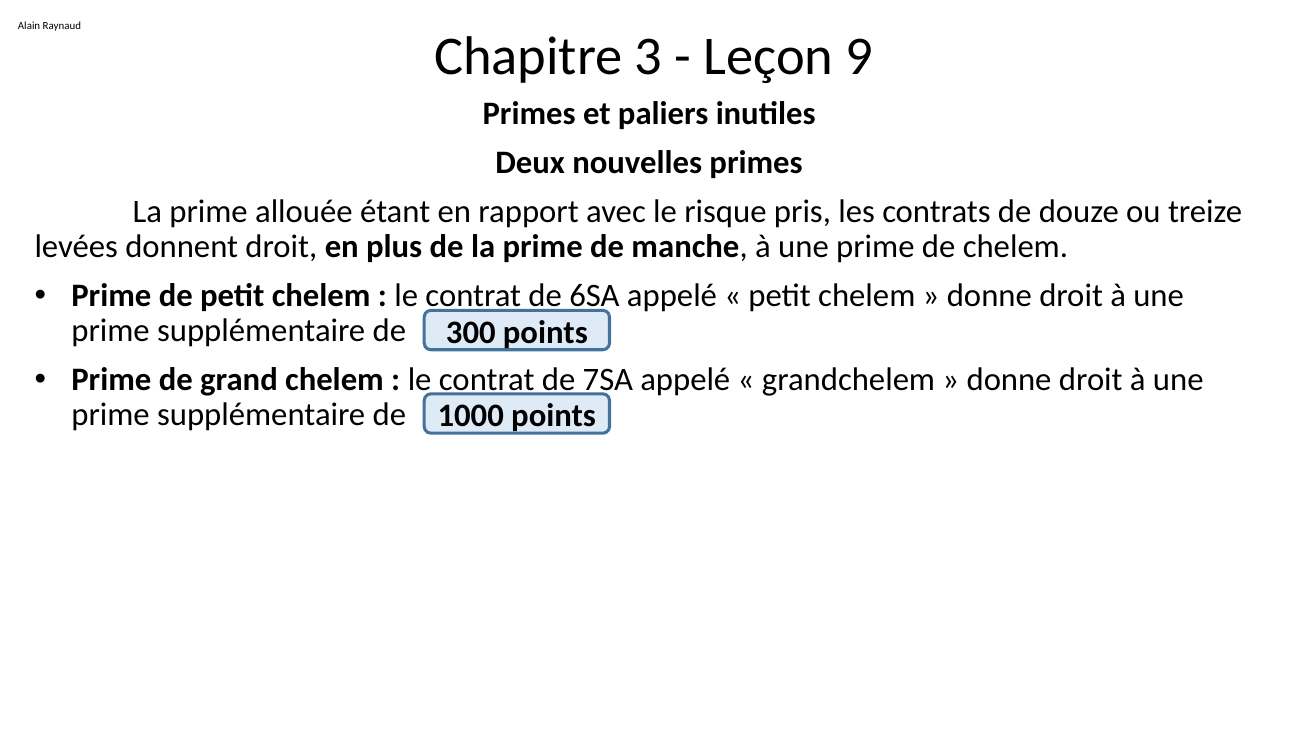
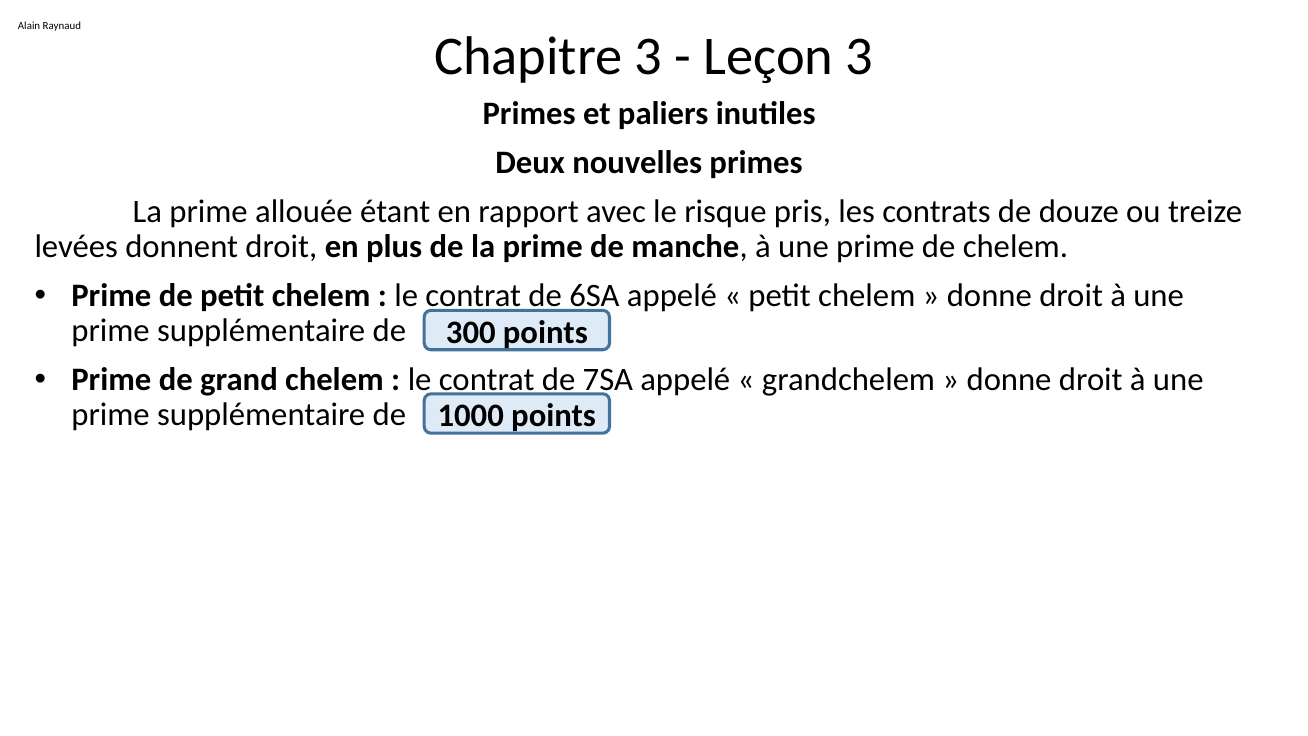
Leçon 9: 9 -> 3
